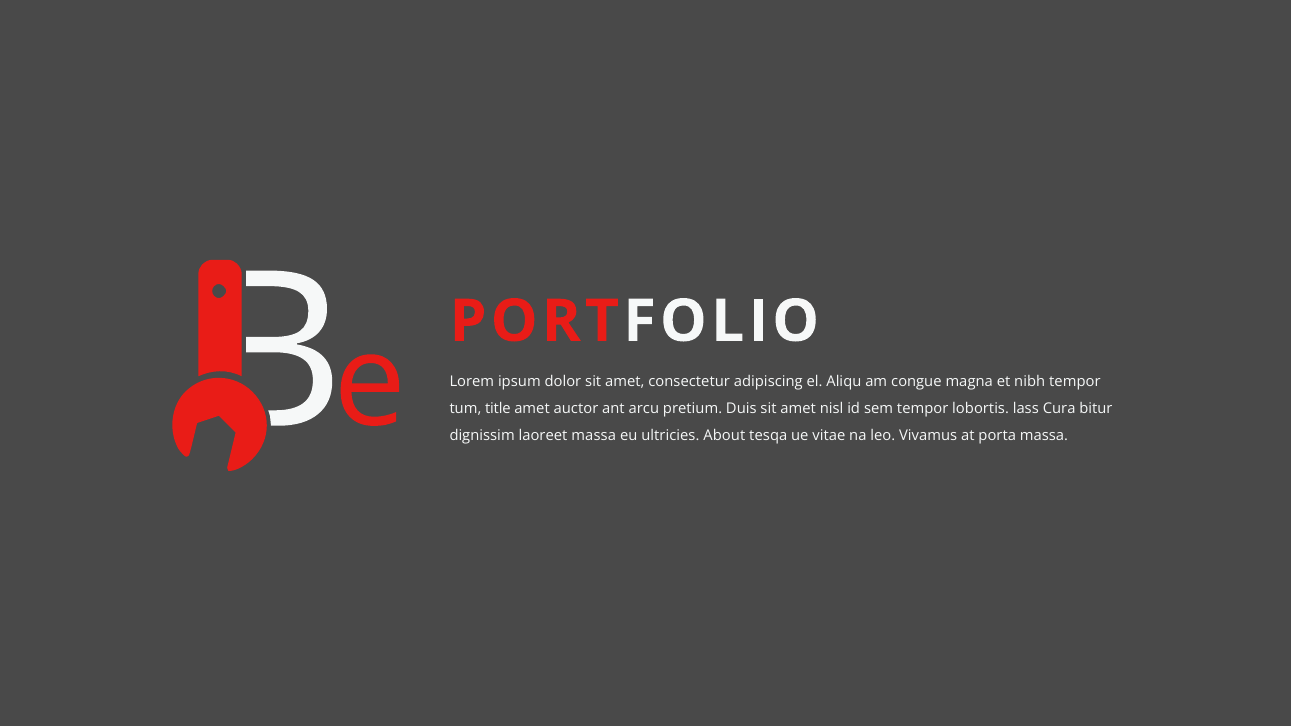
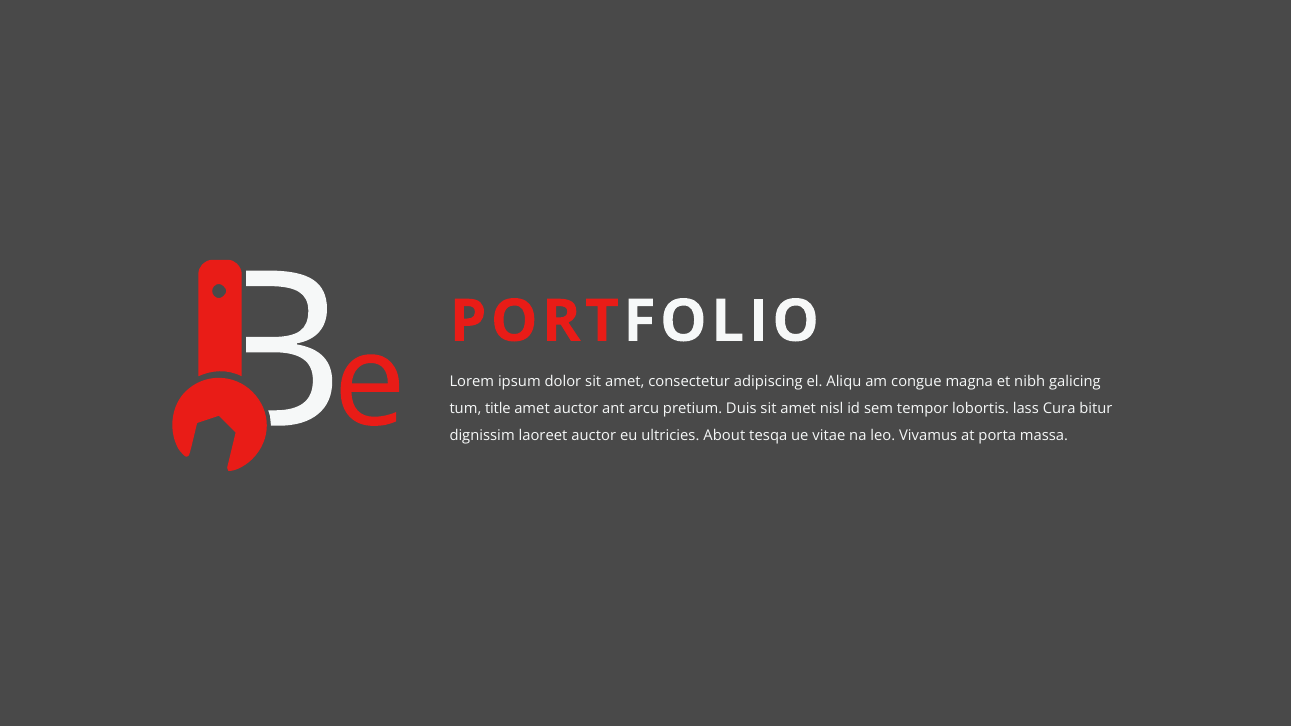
nibh tempor: tempor -> galicing
laoreet massa: massa -> auctor
